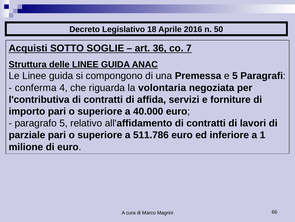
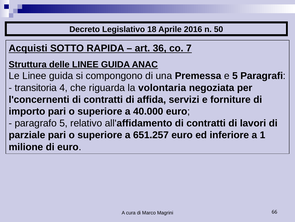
SOGLIE: SOGLIE -> RAPIDA
conferma: conferma -> transitoria
l'contributiva: l'contributiva -> l'concernenti
511.786: 511.786 -> 651.257
